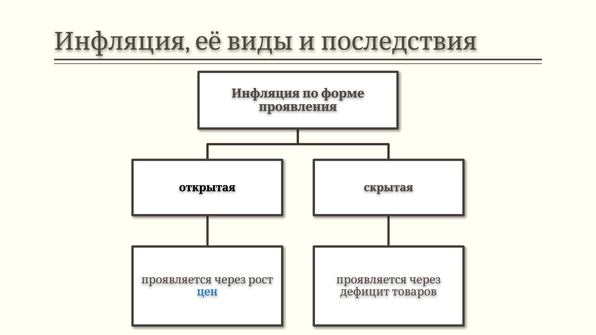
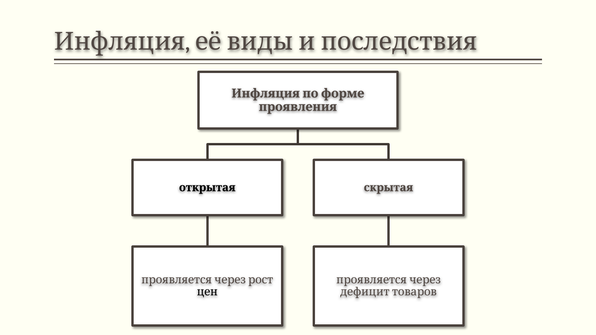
цен colour: blue -> black
